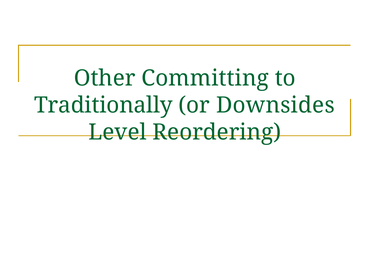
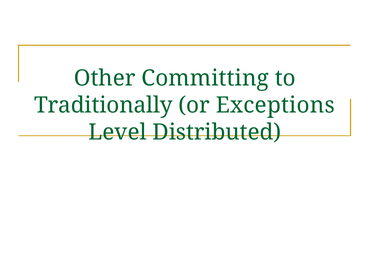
Downsides: Downsides -> Exceptions
Reordering: Reordering -> Distributed
